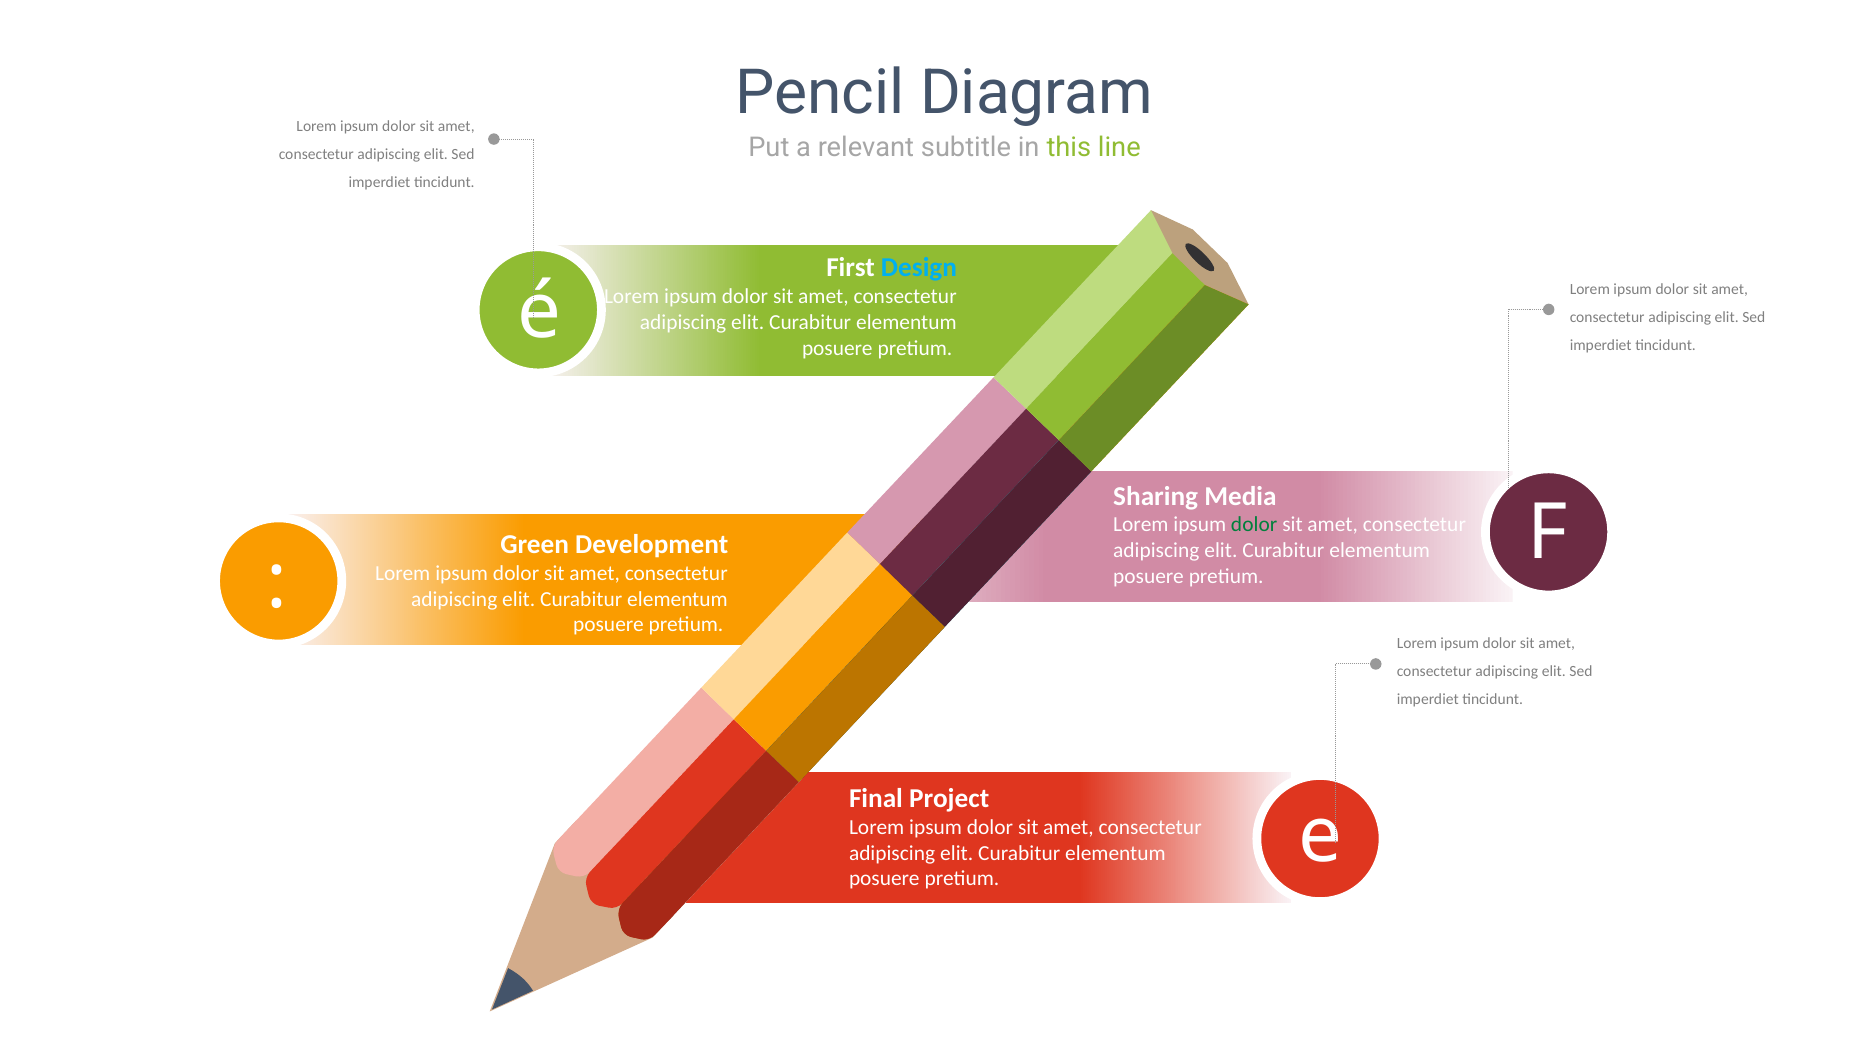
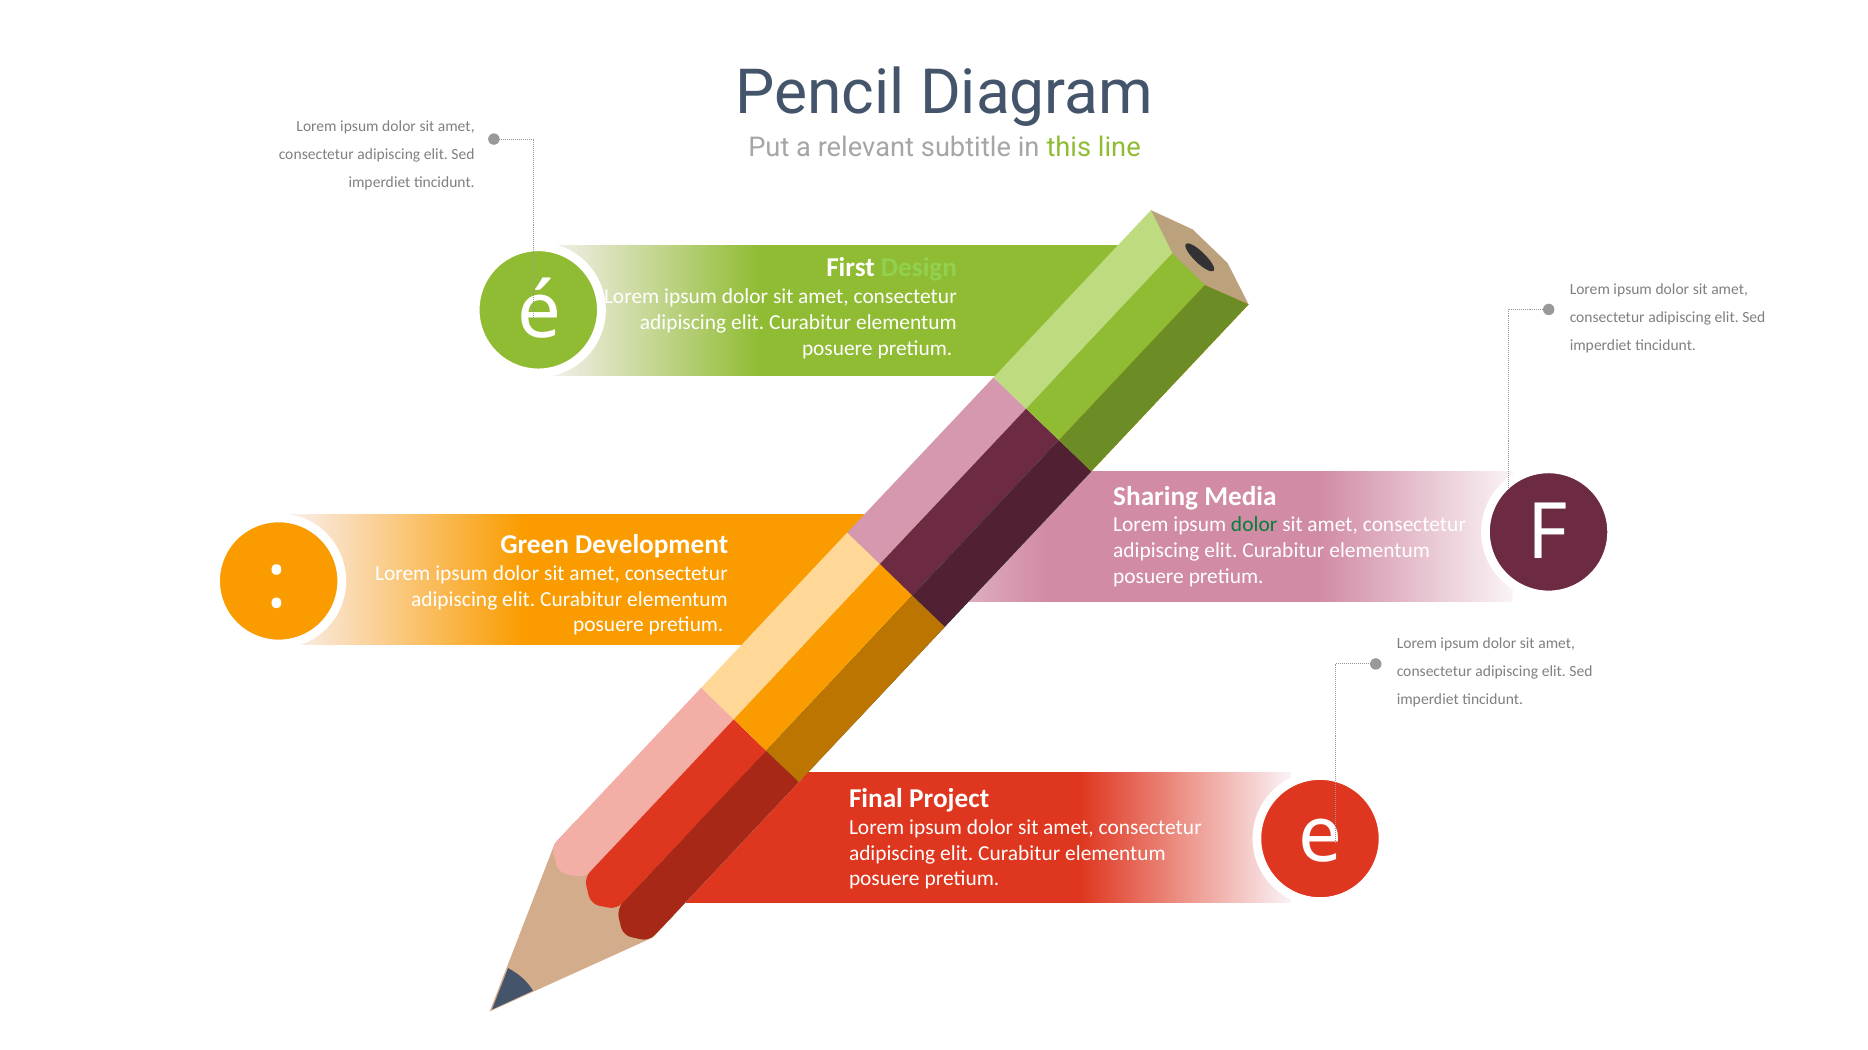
Design colour: light blue -> light green
